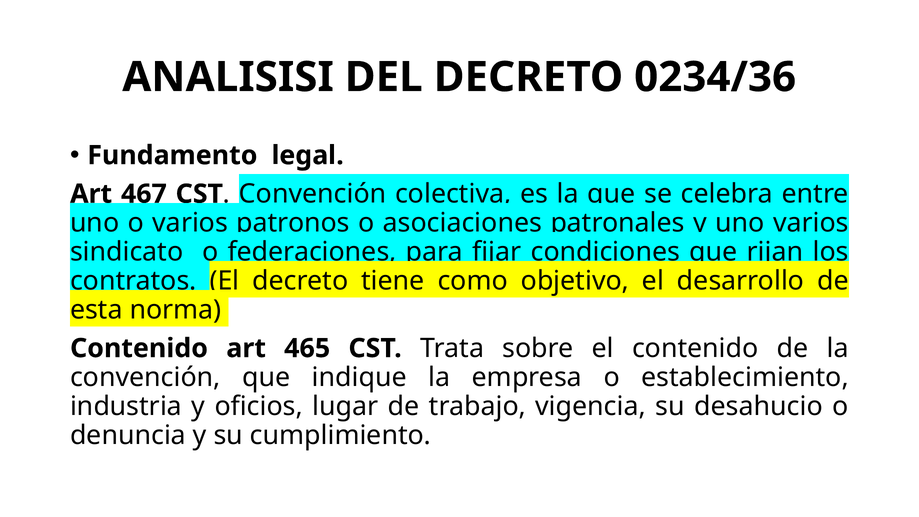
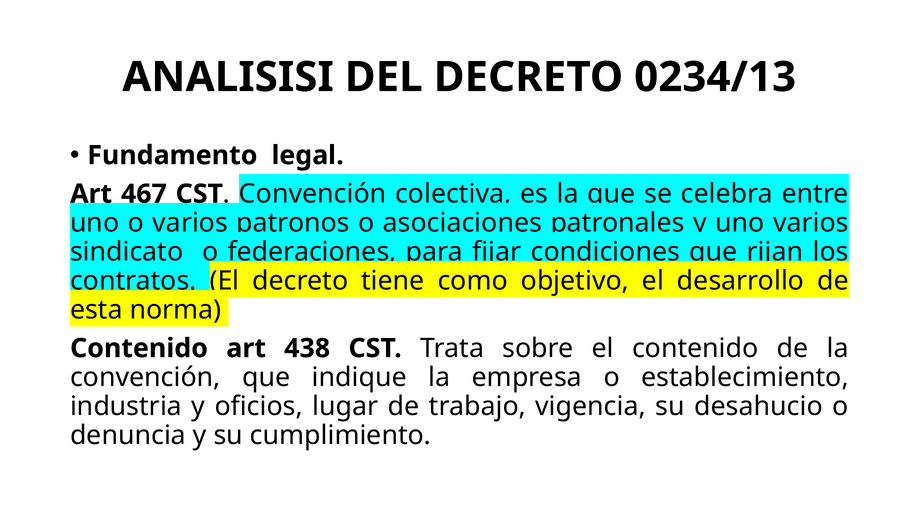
0234/36: 0234/36 -> 0234/13
465: 465 -> 438
